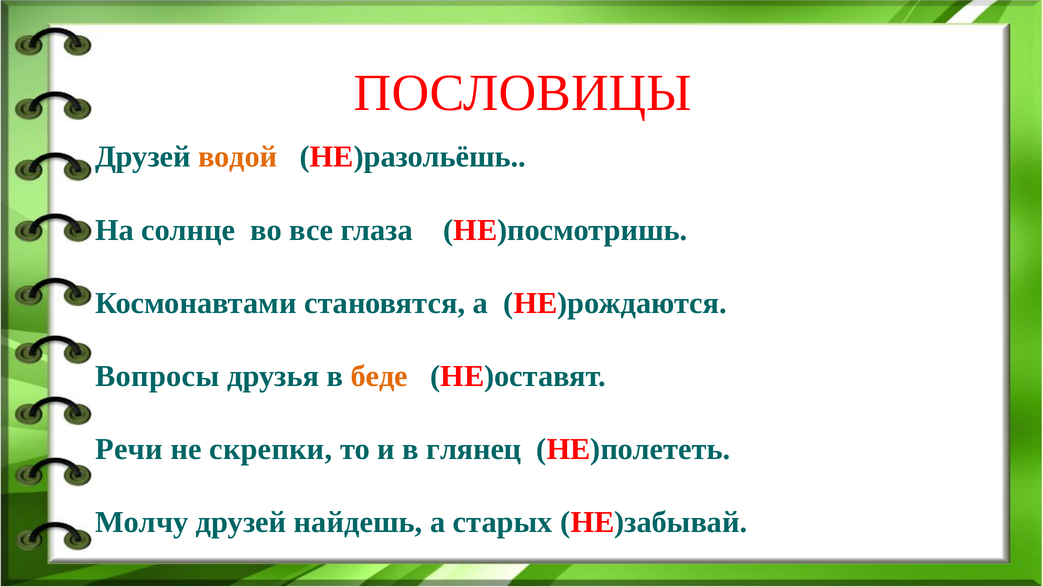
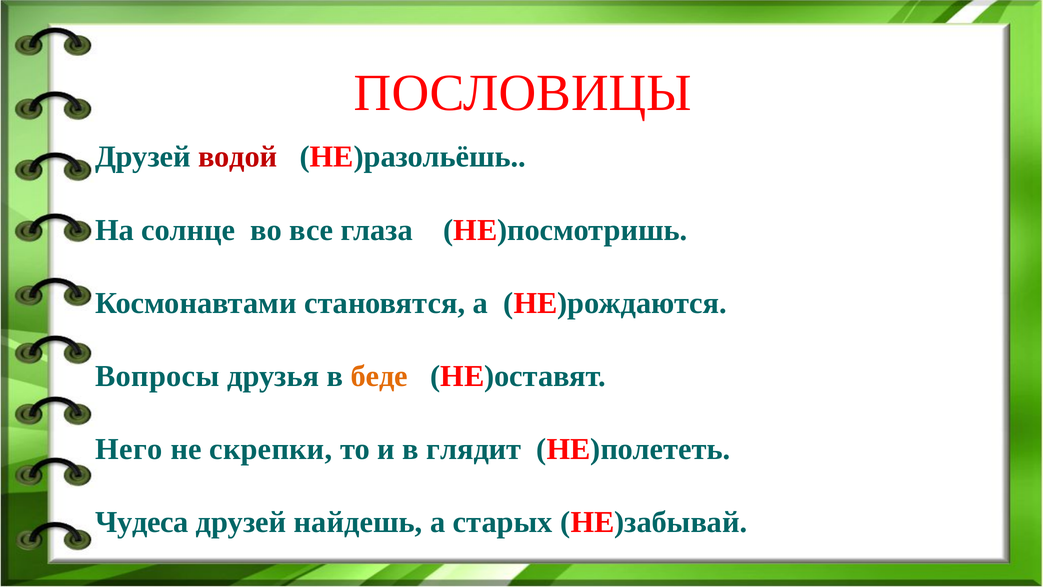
водой colour: orange -> red
Речи: Речи -> Него
глянец: глянец -> глядит
Молчу: Молчу -> Чудеса
